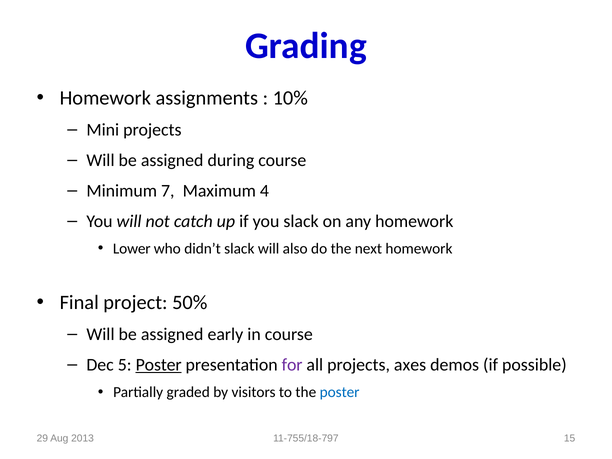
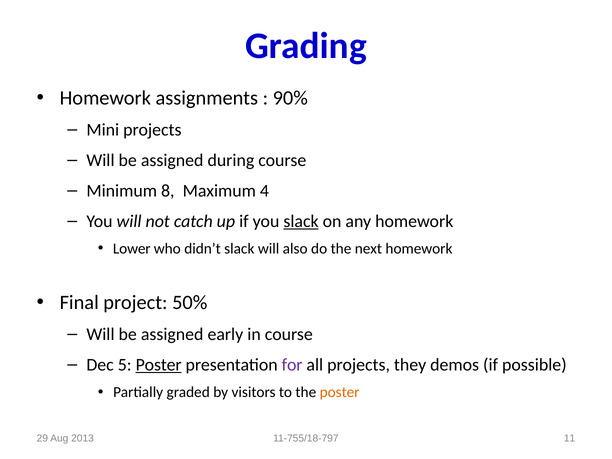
10%: 10% -> 90%
7: 7 -> 8
slack at (301, 221) underline: none -> present
axes: axes -> they
poster at (340, 392) colour: blue -> orange
15: 15 -> 11
